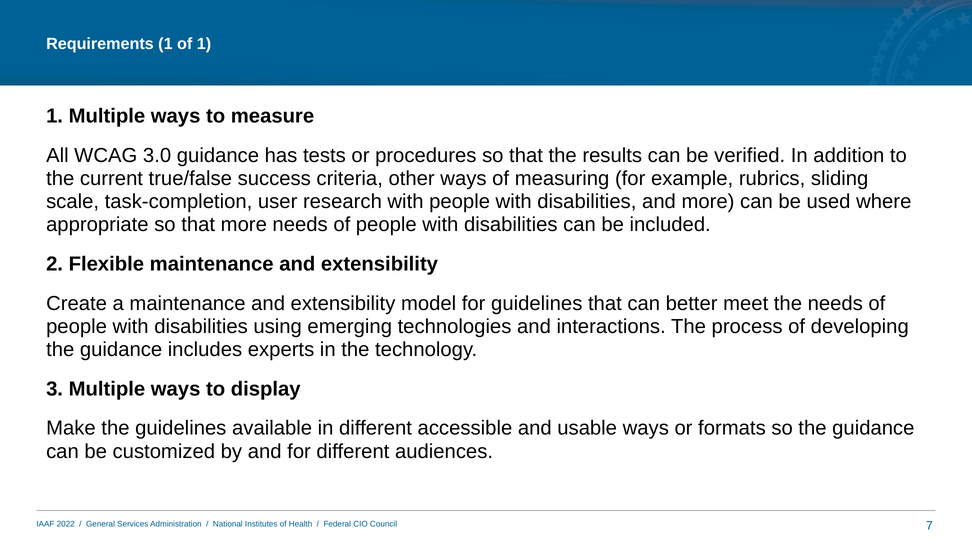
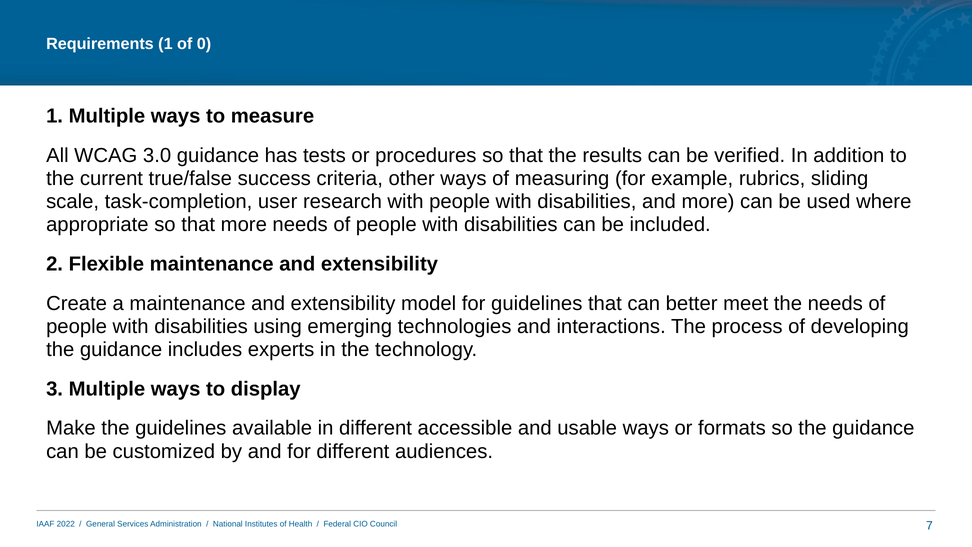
of 1: 1 -> 0
